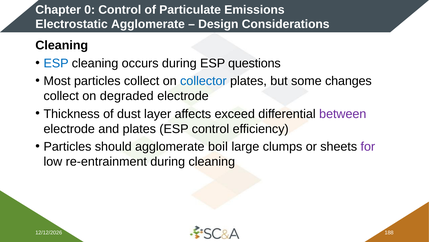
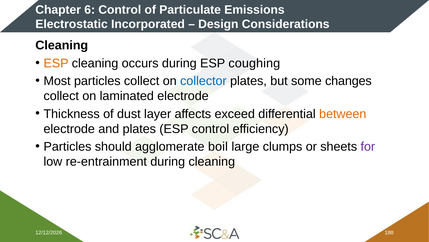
0: 0 -> 6
Electrostatic Agglomerate: Agglomerate -> Incorporated
ESP at (56, 63) colour: blue -> orange
questions: questions -> coughing
degraded: degraded -> laminated
between colour: purple -> orange
